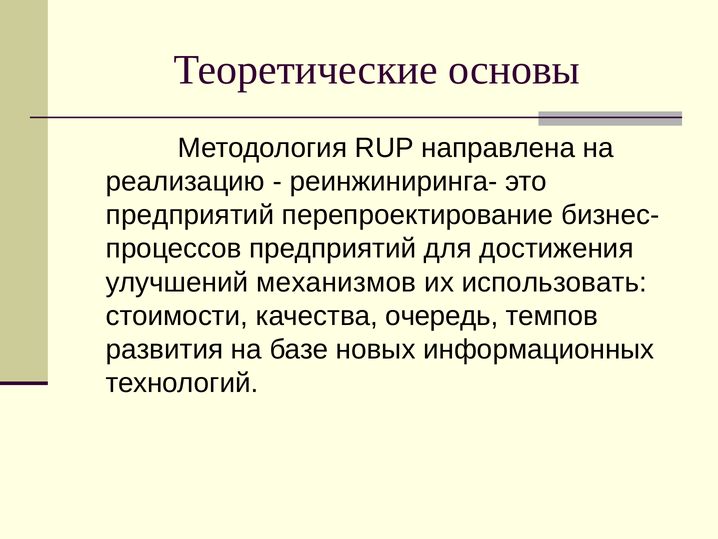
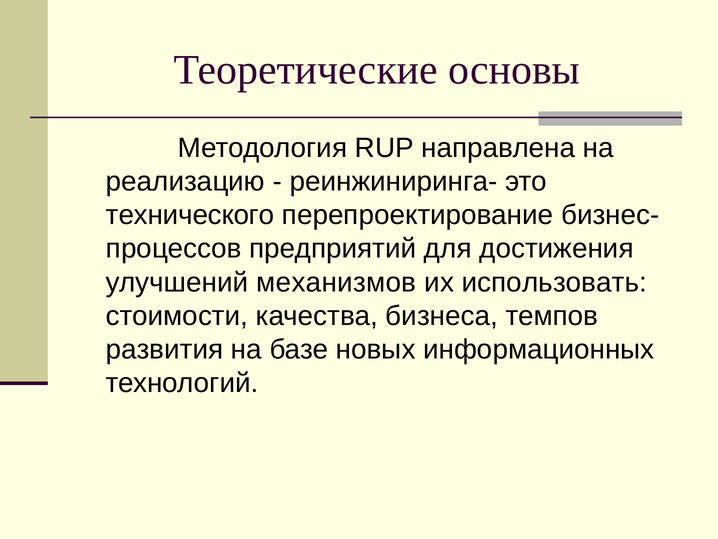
предприятий at (190, 215): предприятий -> технического
очередь: очередь -> бизнеса
